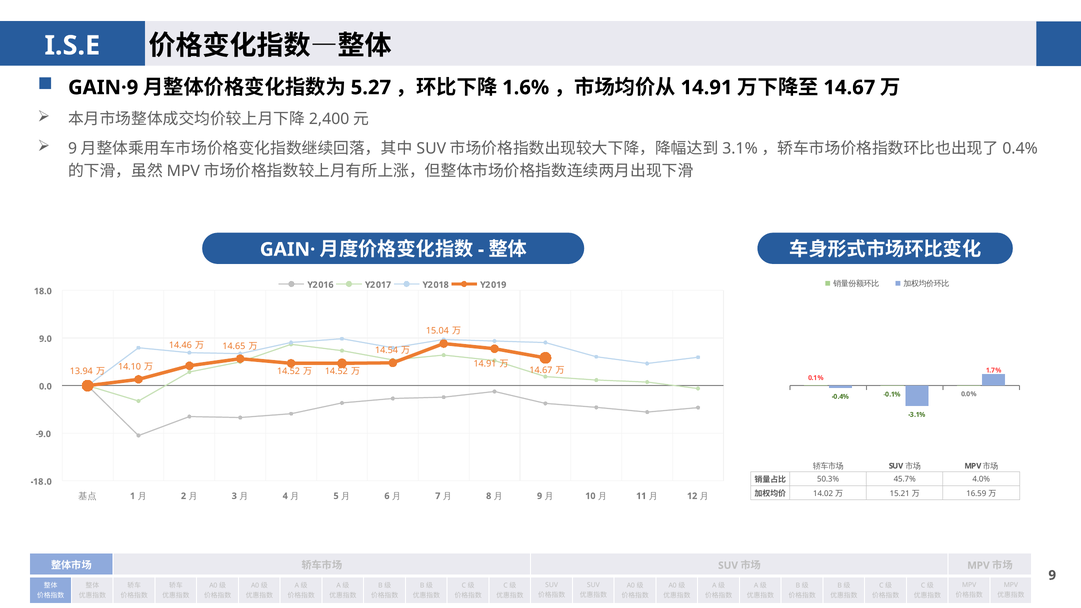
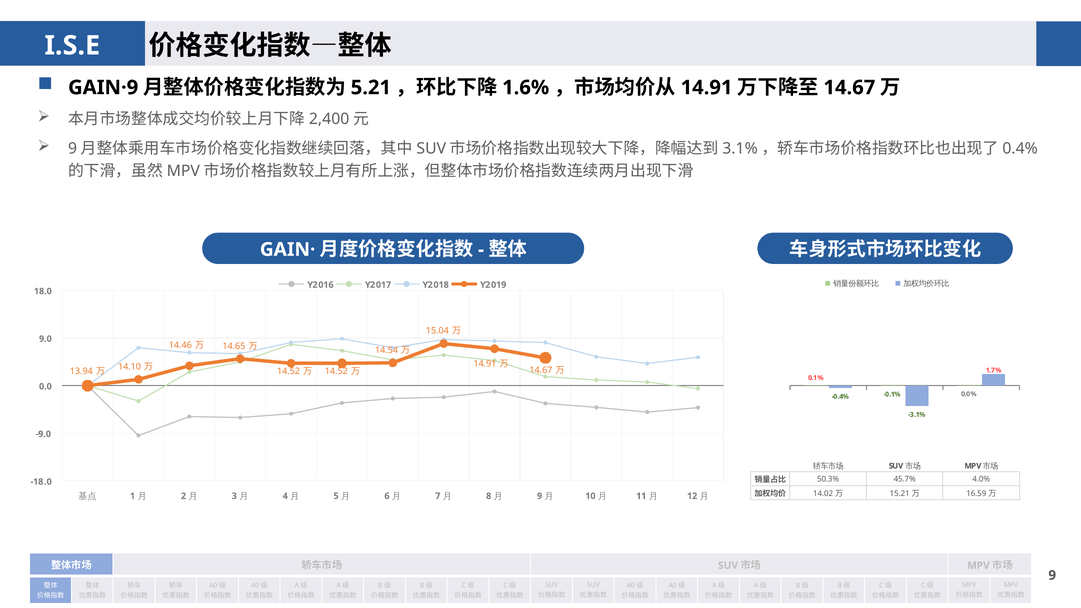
5.27: 5.27 -> 5.21
